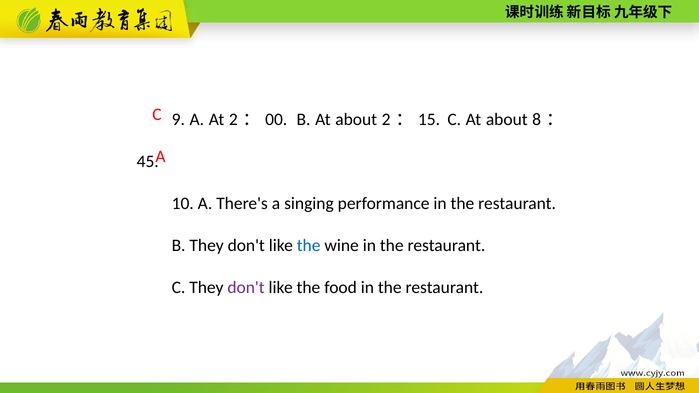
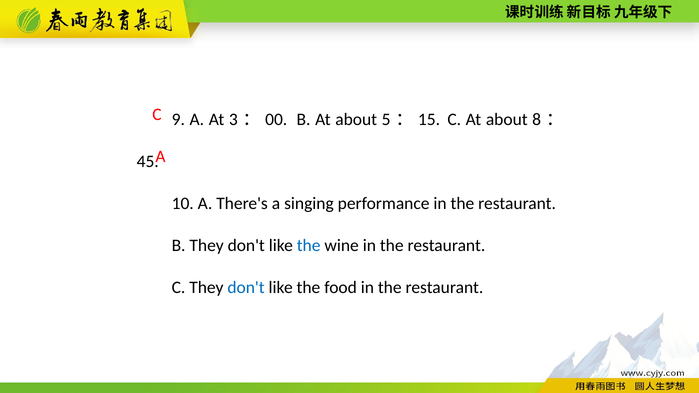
At 2: 2 -> 3
about 2: 2 -> 5
don't at (246, 287) colour: purple -> blue
